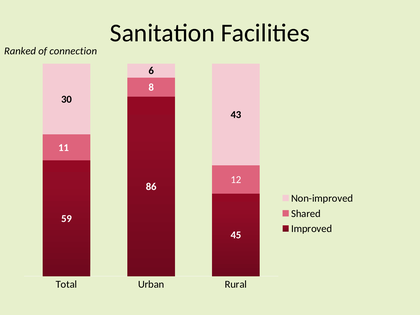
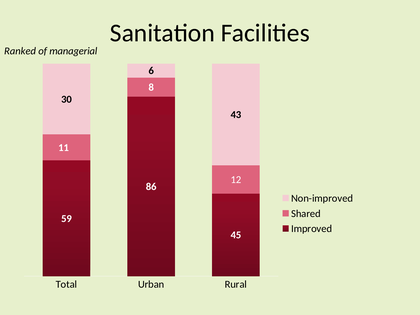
connection: connection -> managerial
